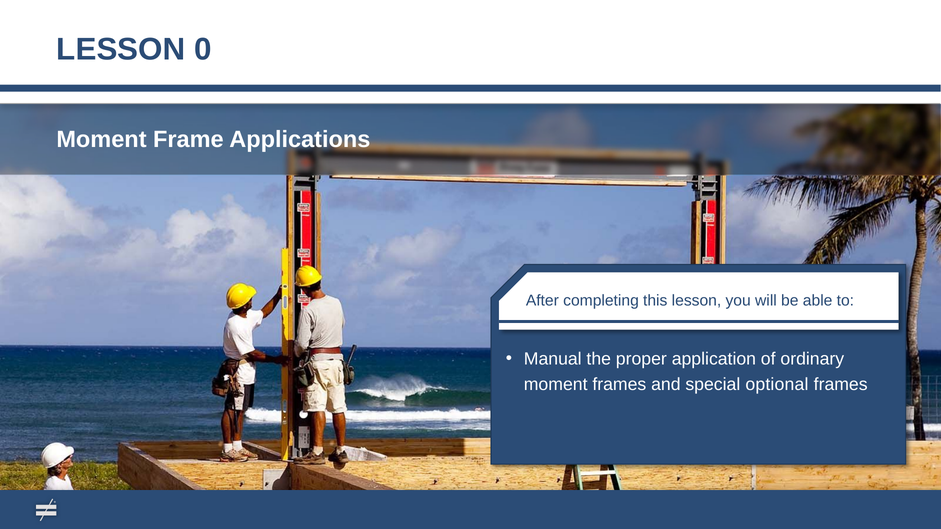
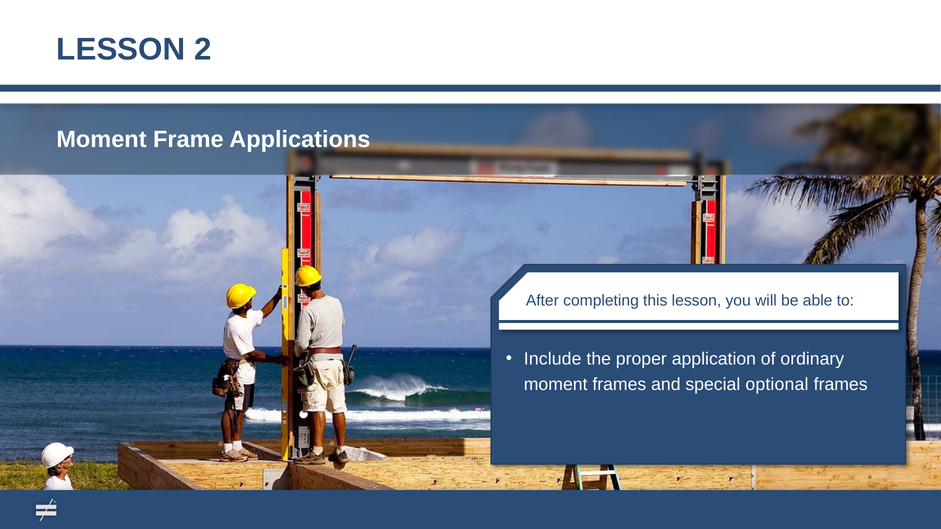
0: 0 -> 2
Manual: Manual -> Include
